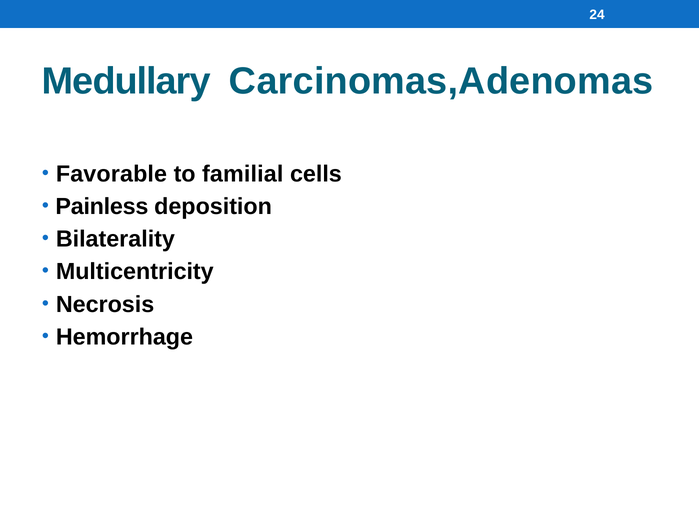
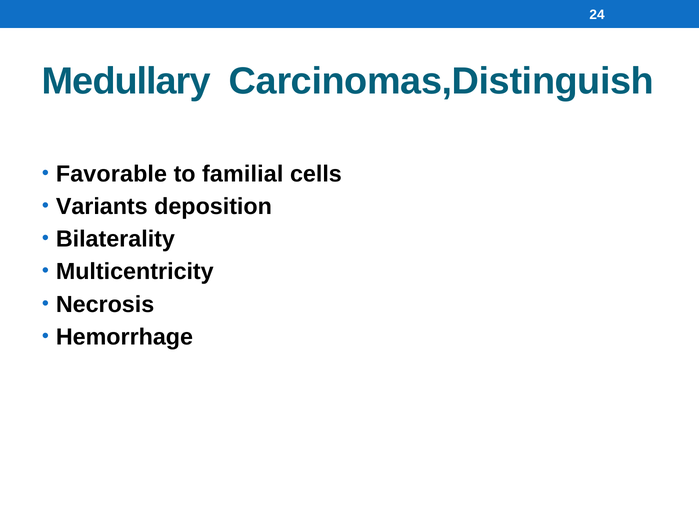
Carcinomas,Adenomas: Carcinomas,Adenomas -> Carcinomas,Distinguish
Painless: Painless -> Variants
